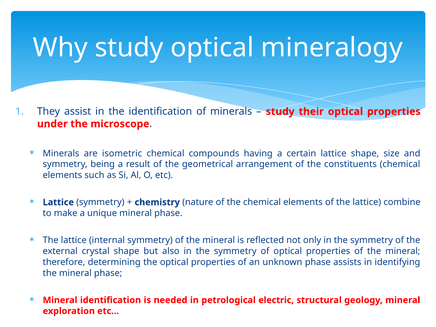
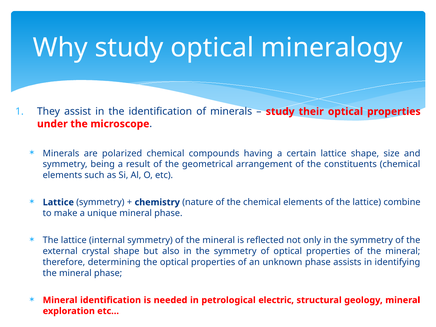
isometric: isometric -> polarized
